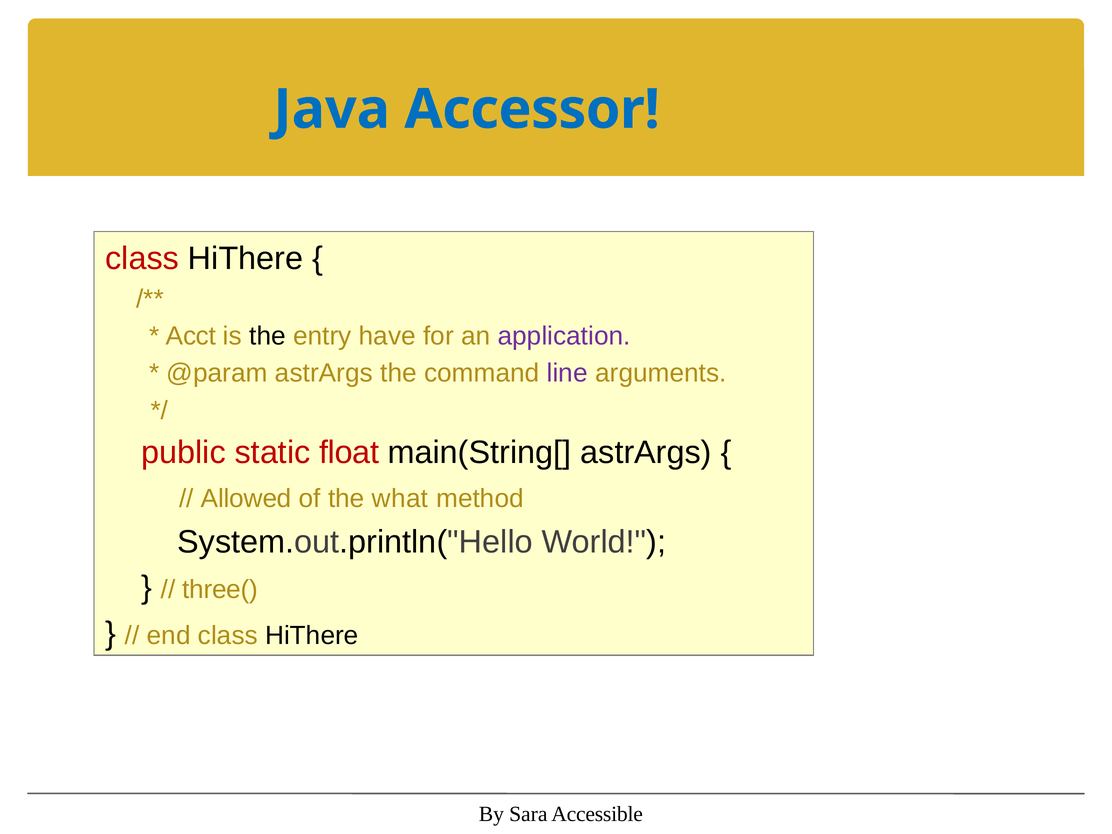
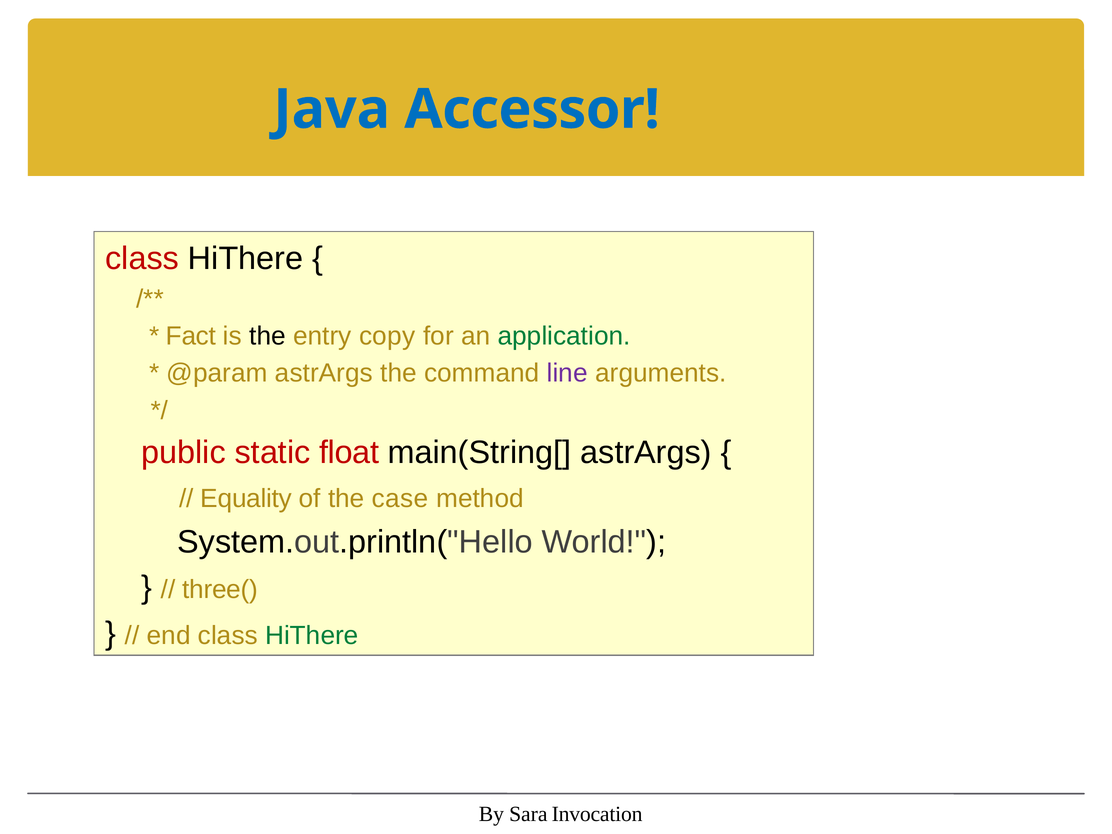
Acct: Acct -> Fact
have: have -> copy
application colour: purple -> green
Allowed: Allowed -> Equality
what: what -> case
HiThere at (312, 636) colour: black -> green
Accessible: Accessible -> Invocation
